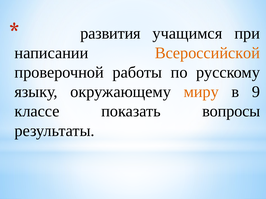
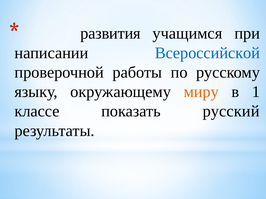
Всероссийской colour: orange -> blue
9: 9 -> 1
вопросы: вопросы -> русский
